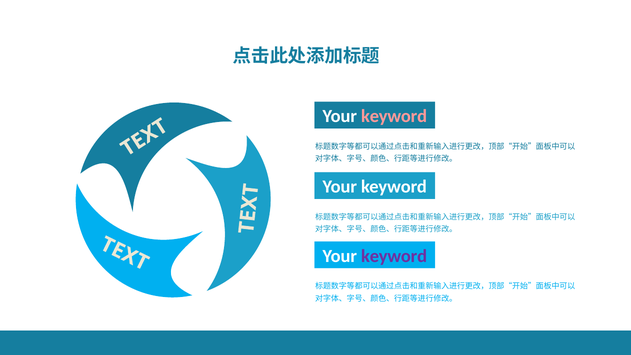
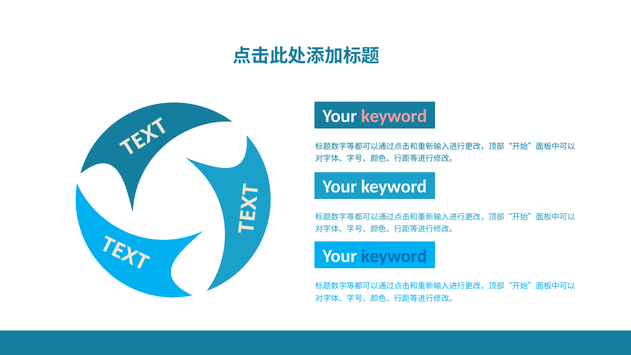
keyword at (394, 256) colour: purple -> blue
